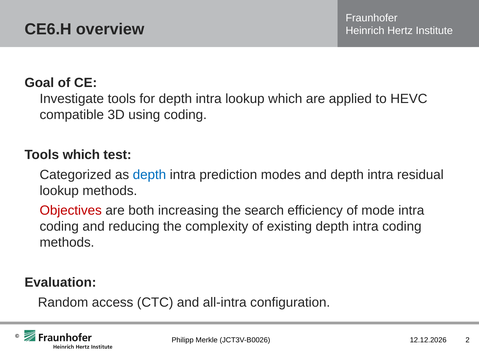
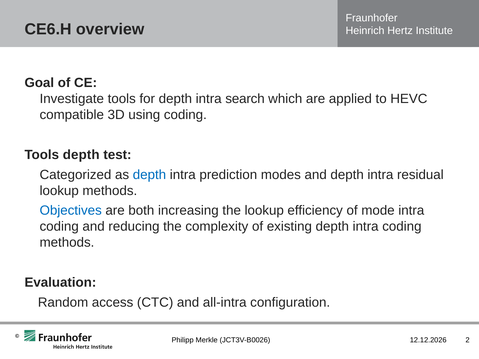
intra lookup: lookup -> search
Tools which: which -> depth
Objectives colour: red -> blue
the search: search -> lookup
